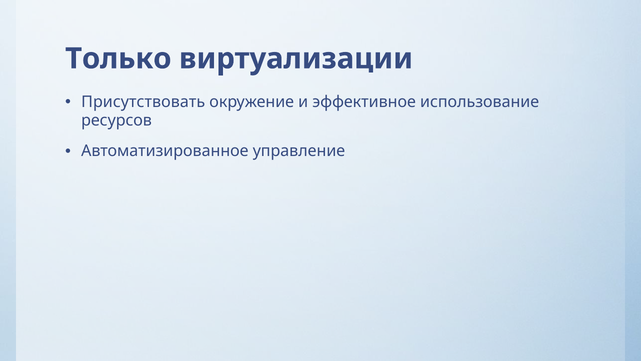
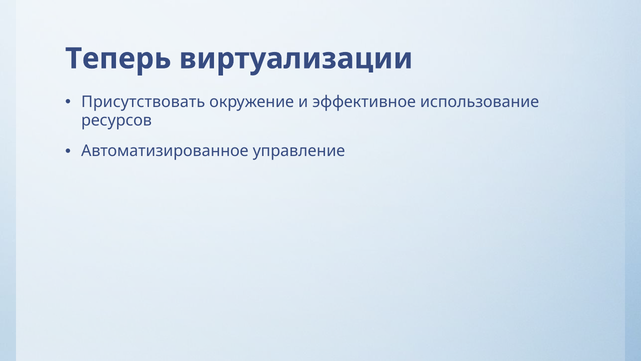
Только: Только -> Теперь
